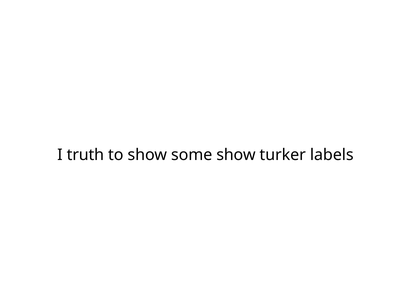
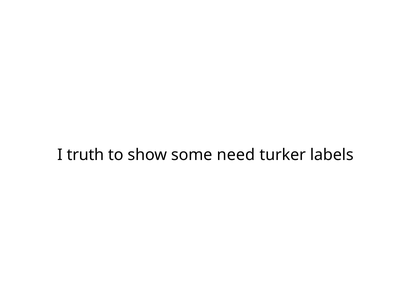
some show: show -> need
